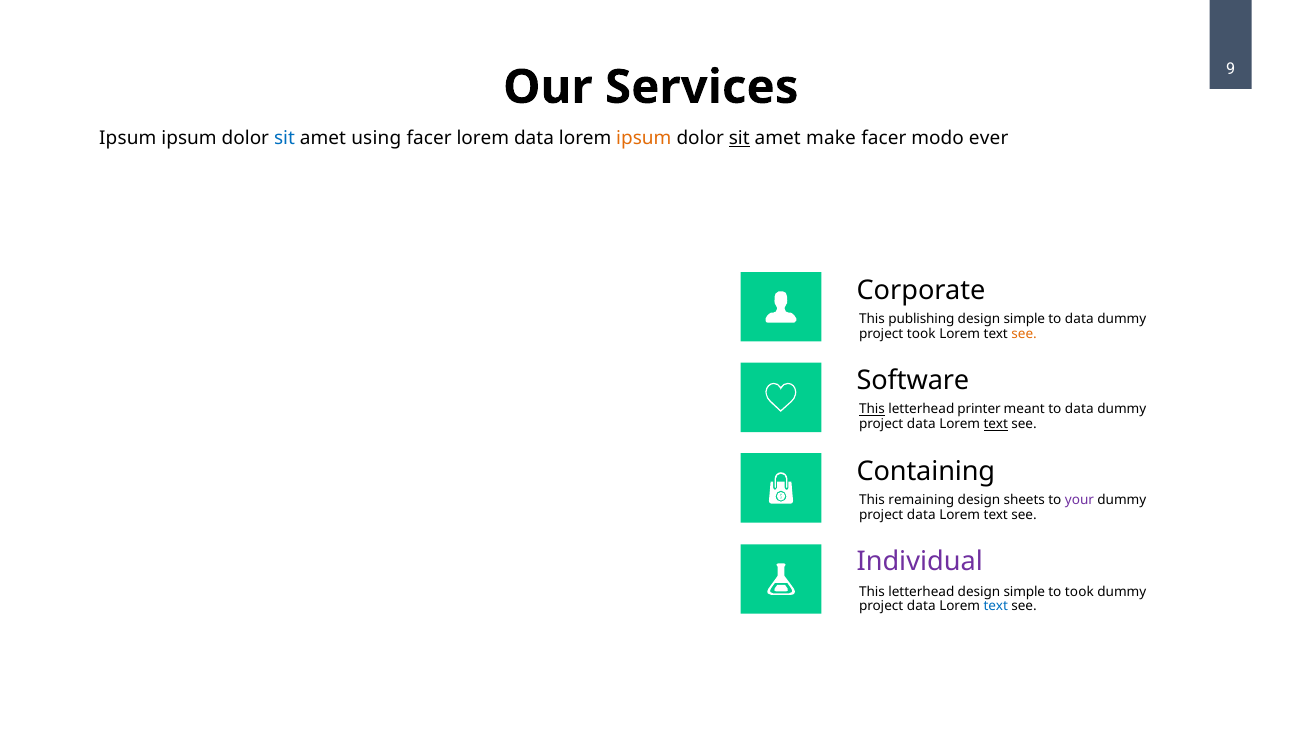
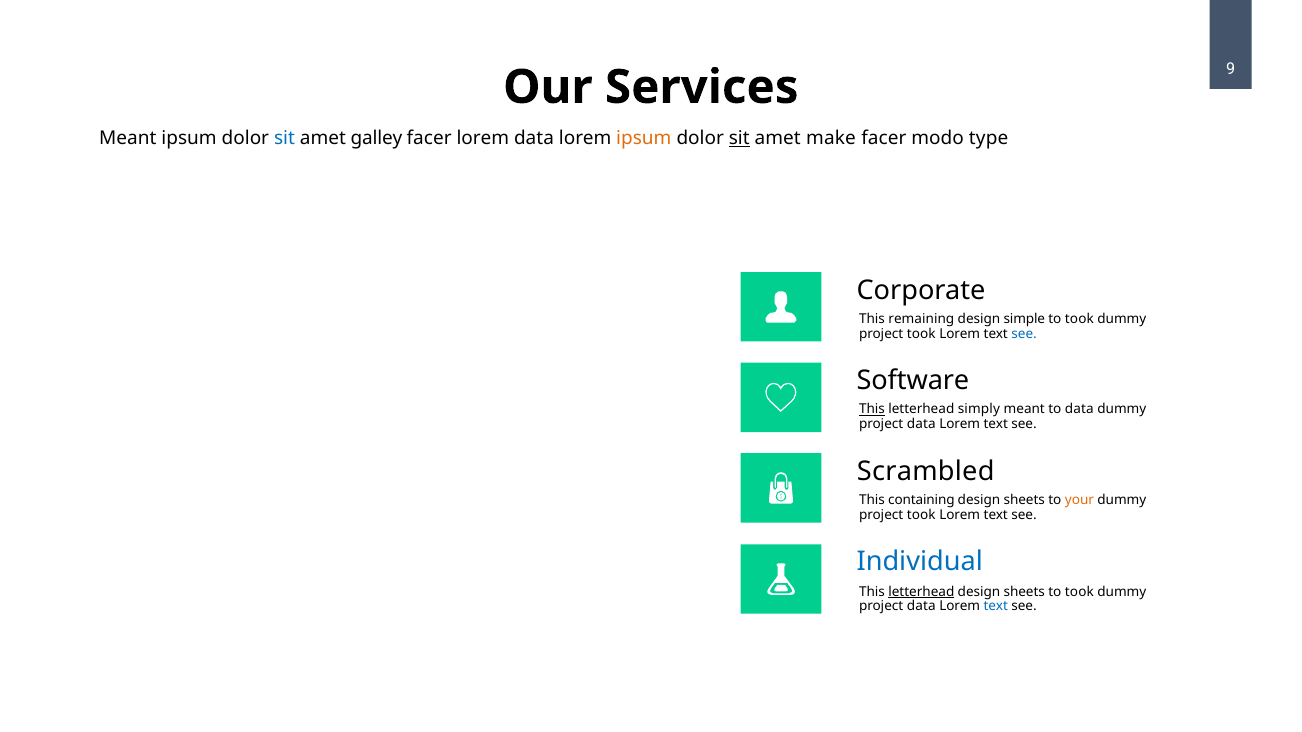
Ipsum at (128, 139): Ipsum -> Meant
using: using -> galley
ever: ever -> type
publishing: publishing -> remaining
data at (1079, 319): data -> took
see at (1024, 334) colour: orange -> blue
printer: printer -> simply
text at (996, 425) underline: present -> none
Containing: Containing -> Scrambled
remaining: remaining -> containing
your colour: purple -> orange
data at (921, 515): data -> took
Individual colour: purple -> blue
letterhead at (921, 592) underline: none -> present
simple at (1024, 592): simple -> sheets
